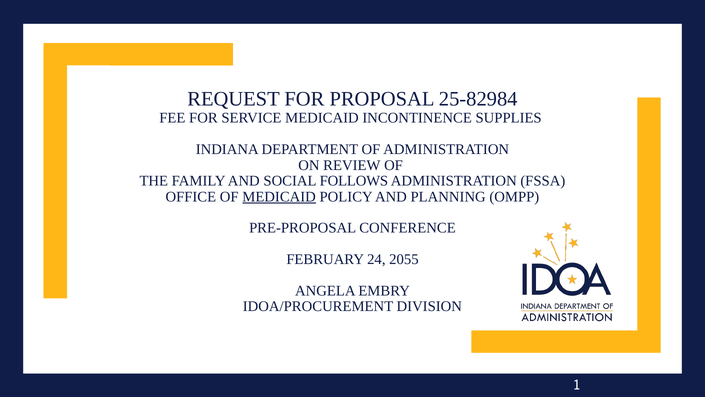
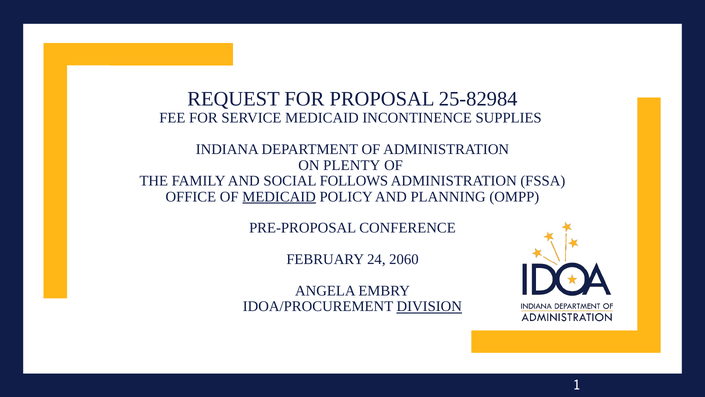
REVIEW: REVIEW -> PLENTY
2055: 2055 -> 2060
DIVISION underline: none -> present
